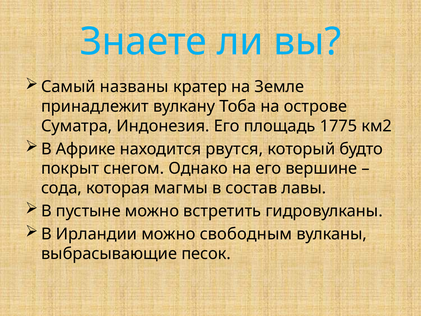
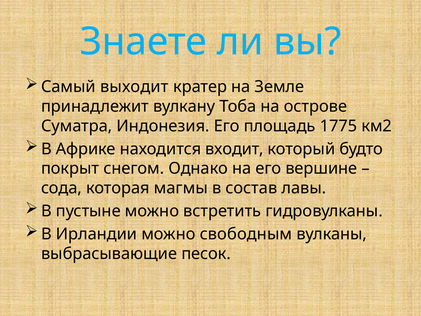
названы: названы -> выходит
рвутся: рвутся -> входит
